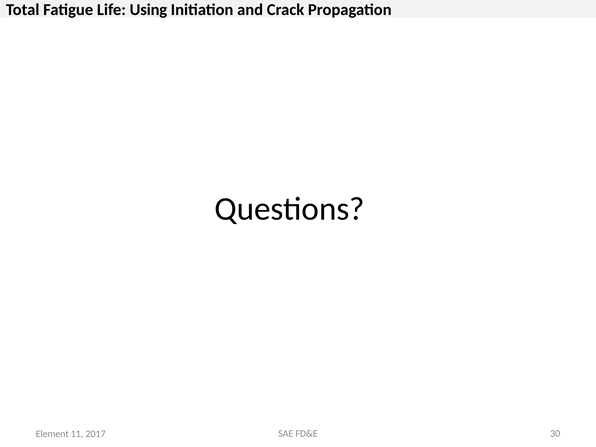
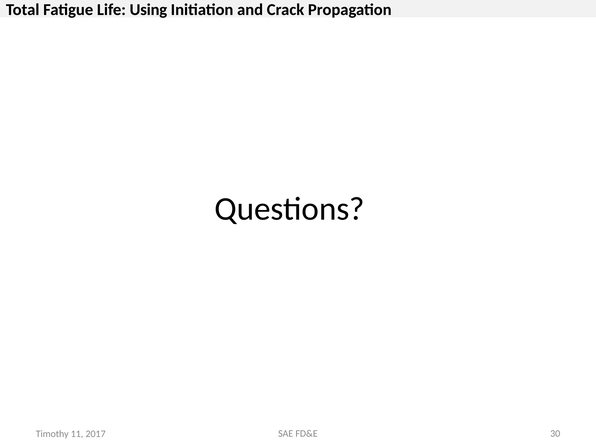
Element: Element -> Timothy
